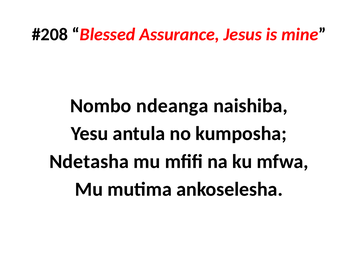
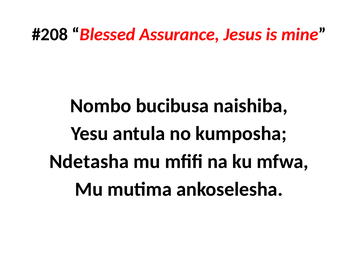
ndeanga: ndeanga -> bucibusa
